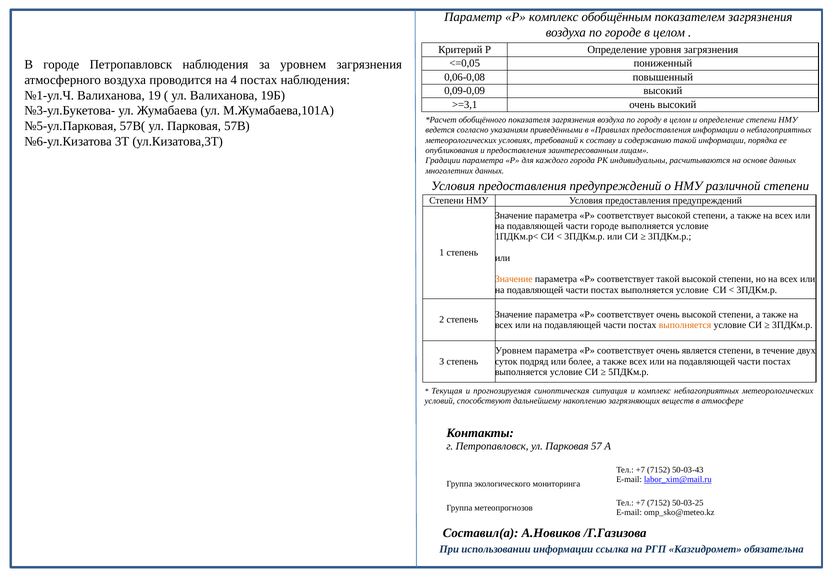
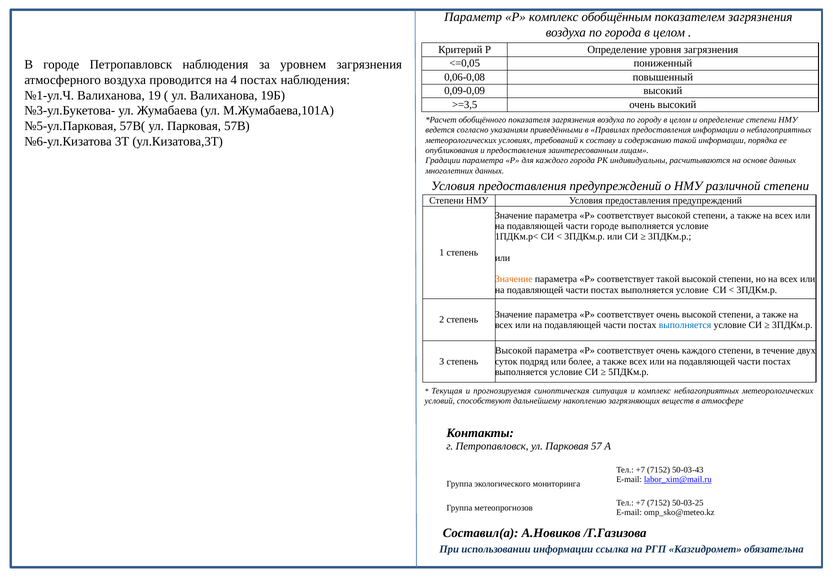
по городе: городе -> города
>=3,1: >=3,1 -> >=3,5
выполняется at (685, 325) colour: orange -> blue
Уровнем at (514, 351): Уровнем -> Высокой
очень является: является -> каждого
